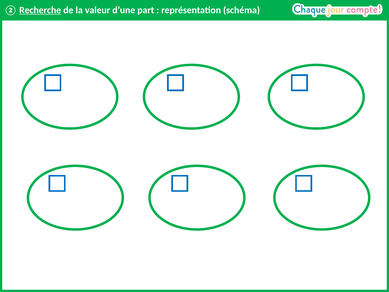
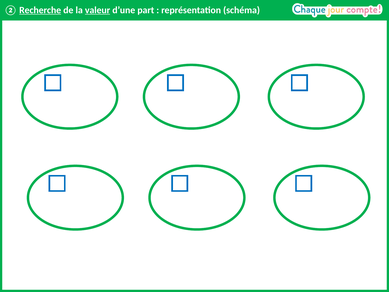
valeur underline: none -> present
